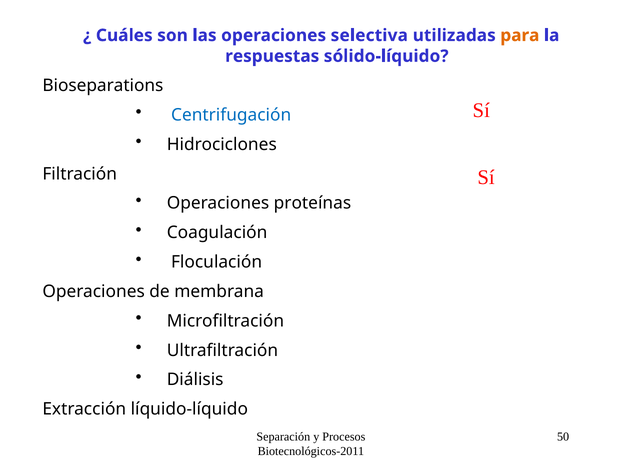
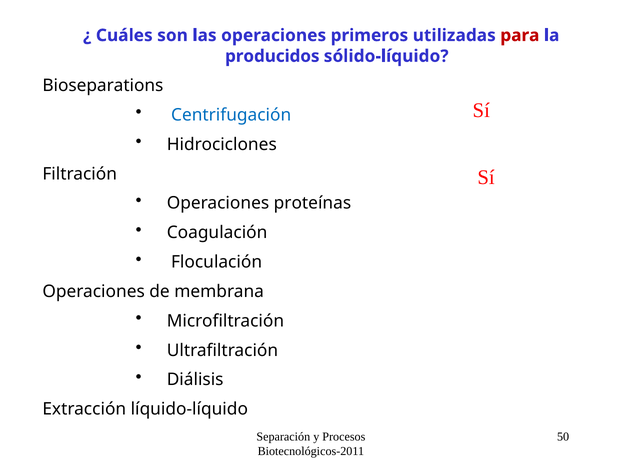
selectiva: selectiva -> primeros
para colour: orange -> red
respuestas: respuestas -> producidos
